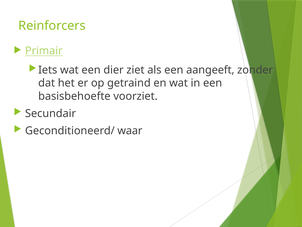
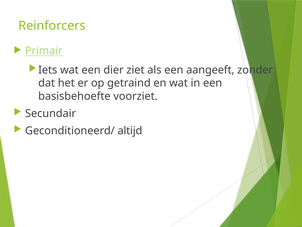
waar: waar -> altijd
